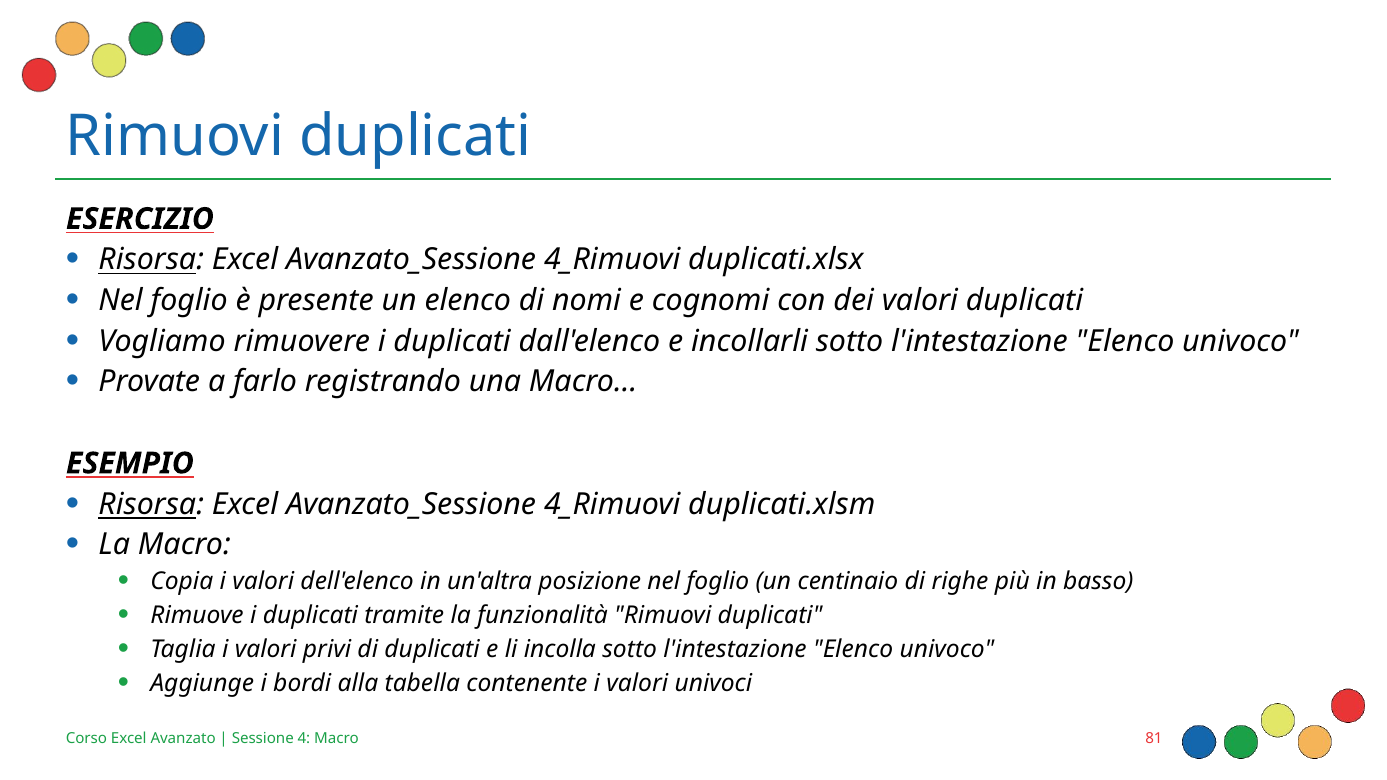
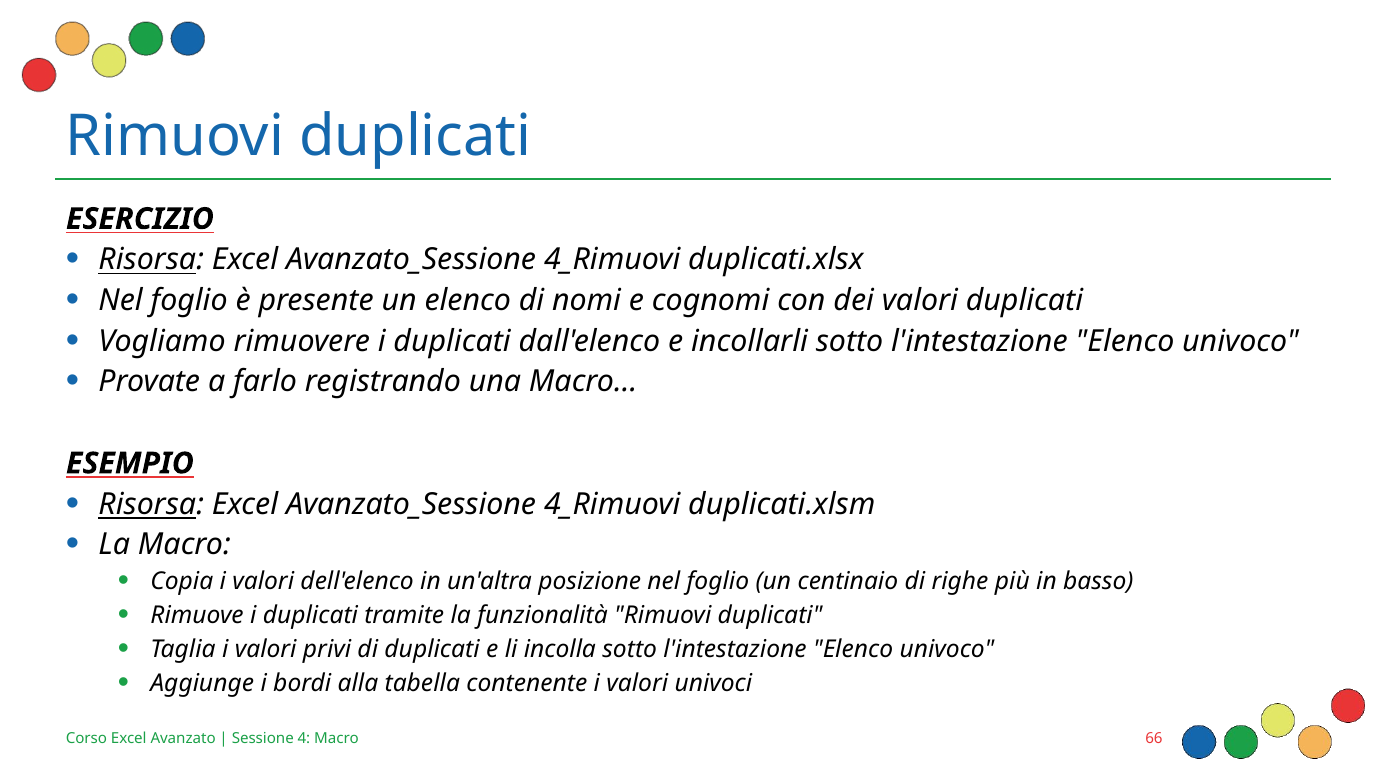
81: 81 -> 66
